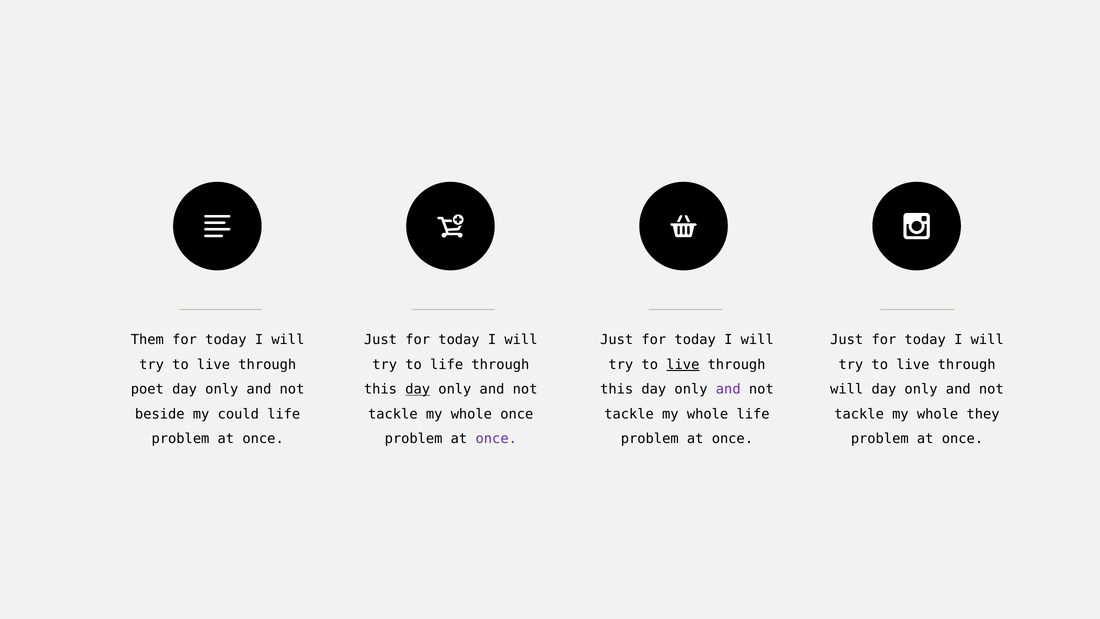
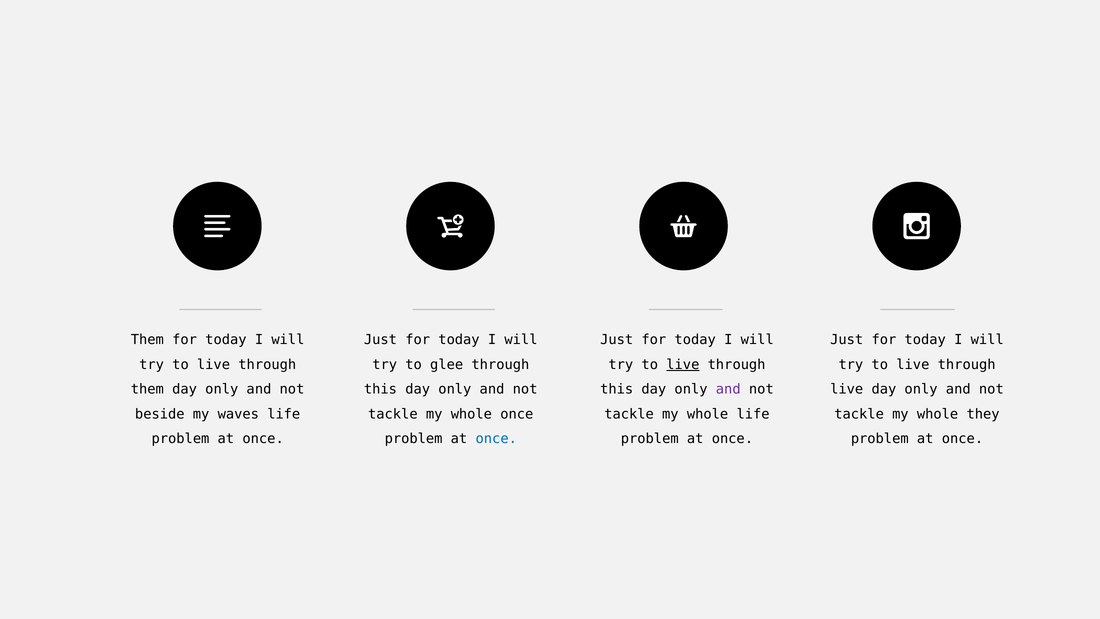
to life: life -> glee
poet at (147, 389): poet -> them
day at (418, 389) underline: present -> none
will at (847, 389): will -> live
could: could -> waves
once at (496, 439) colour: purple -> blue
